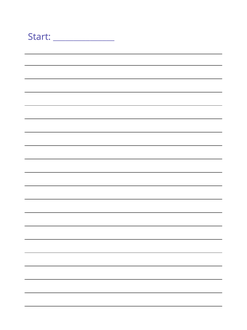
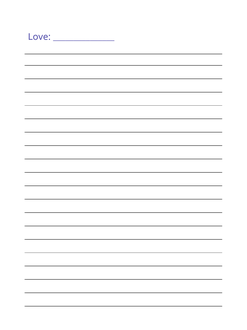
Start: Start -> Love
